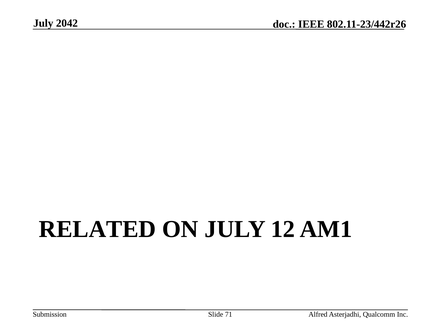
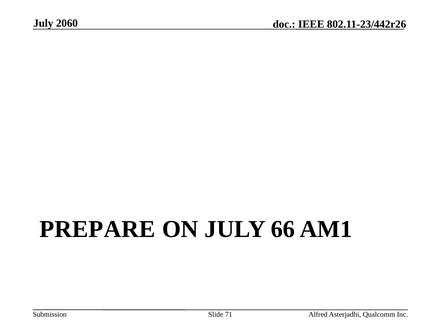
2042: 2042 -> 2060
RELATED: RELATED -> PREPARE
12: 12 -> 66
